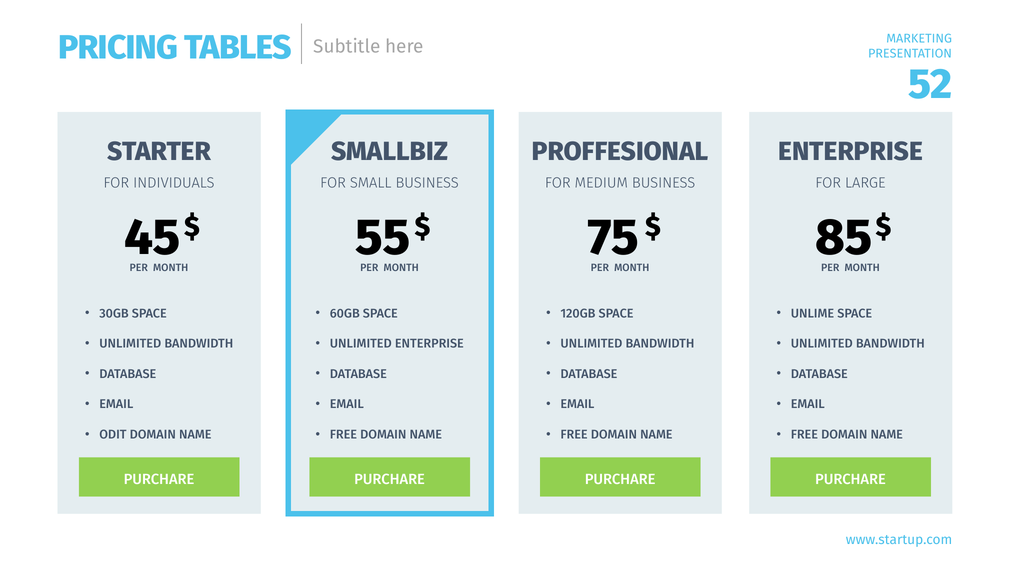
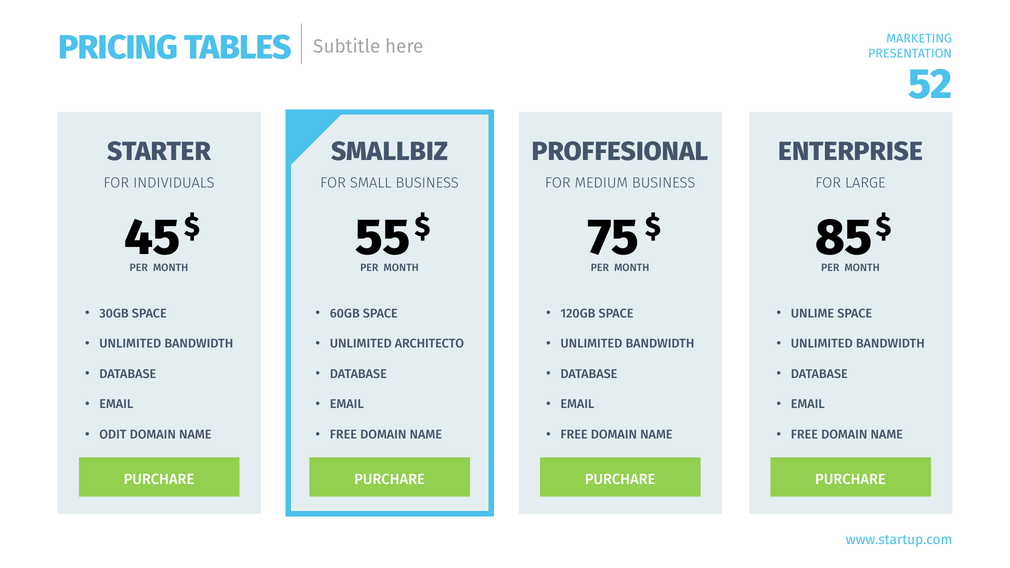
UNLIMITED ENTERPRISE: ENTERPRISE -> ARCHITECTO
